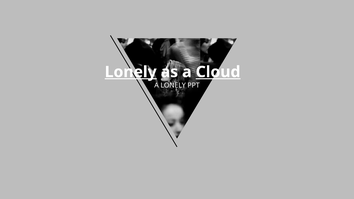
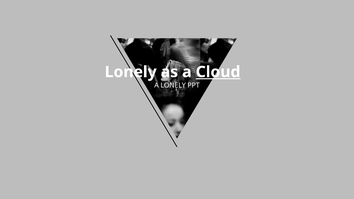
Lonely at (131, 72) underline: present -> none
